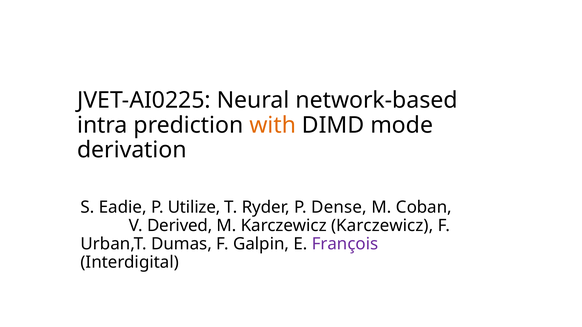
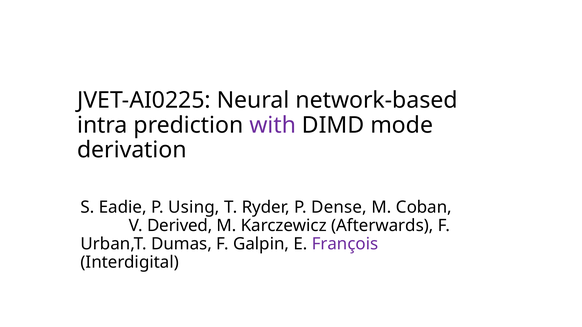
with colour: orange -> purple
Utilize: Utilize -> Using
Karczewicz Karczewicz: Karczewicz -> Afterwards
